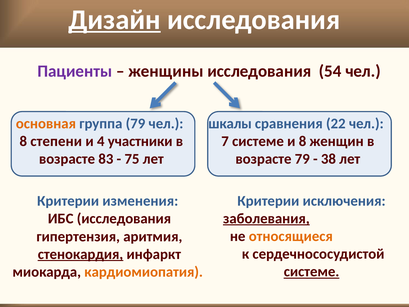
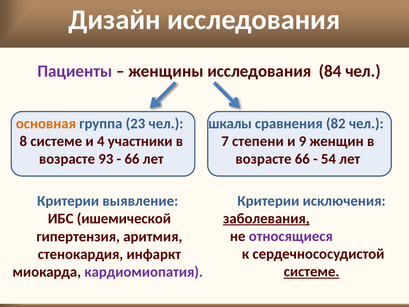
Дизайн underline: present -> none
54: 54 -> 84
группа 79: 79 -> 23
22: 22 -> 82
8 степени: степени -> системе
7 системе: системе -> степени
и 8: 8 -> 9
83: 83 -> 93
75 at (132, 159): 75 -> 66
возрасте 79: 79 -> 66
38: 38 -> 54
изменения: изменения -> выявление
ИБС исследования: исследования -> ишемической
относящиеся colour: orange -> purple
стенокардия underline: present -> none
кардиомиопатия colour: orange -> purple
